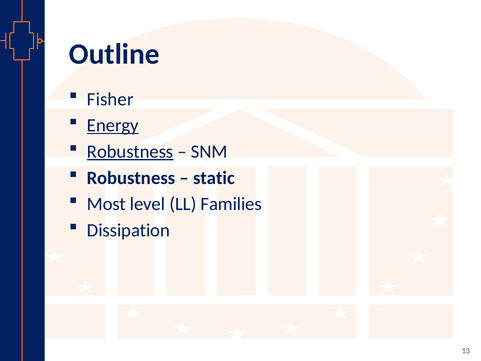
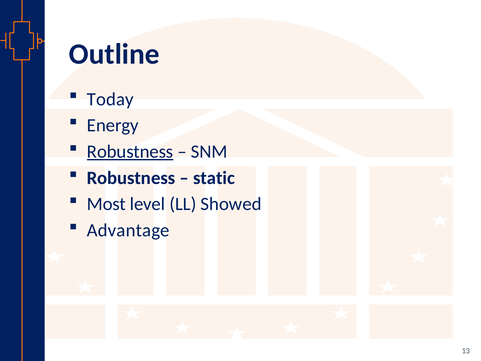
Fisher: Fisher -> Today
Energy underline: present -> none
Families: Families -> Showed
Dissipation: Dissipation -> Advantage
